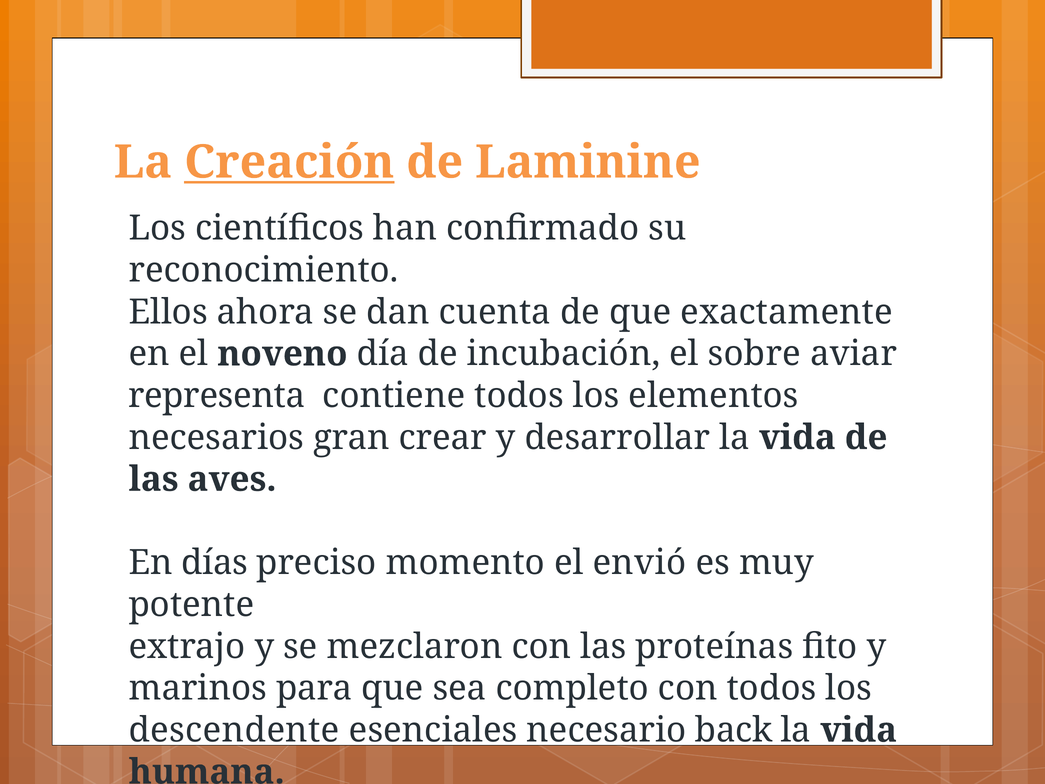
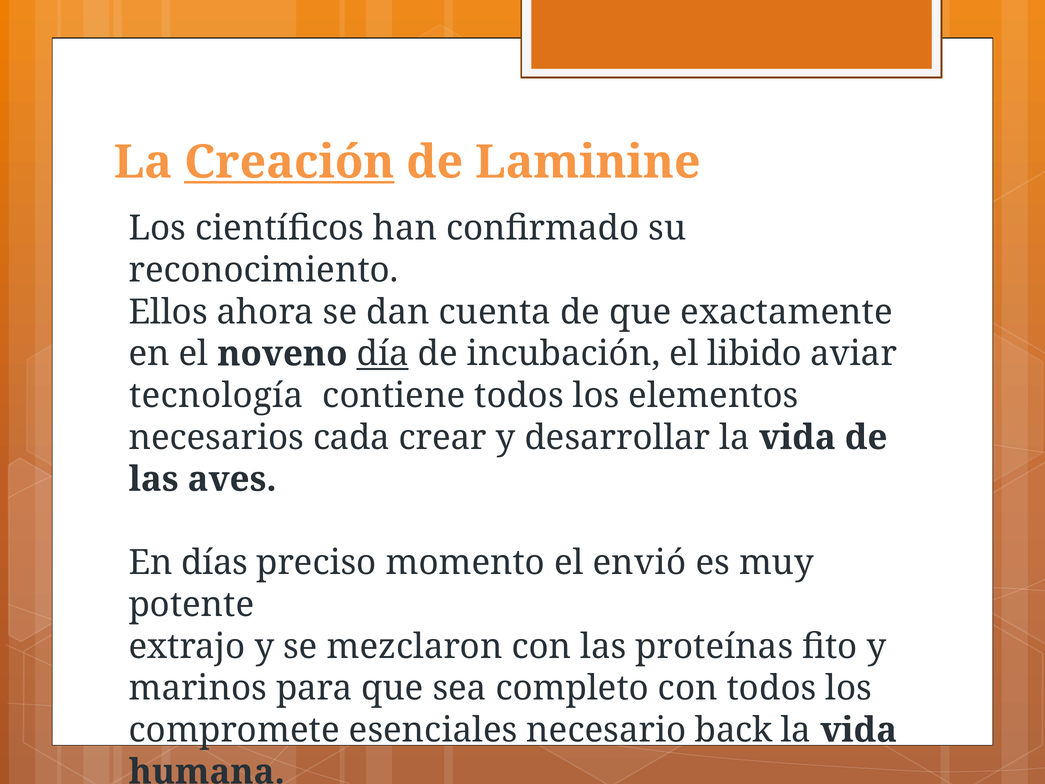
día underline: none -> present
sobre: sobre -> libido
representa: representa -> tecnología
gran: gran -> cada
descendente: descendente -> compromete
